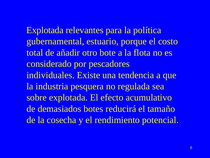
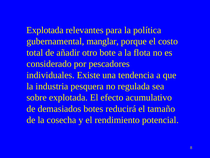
estuario: estuario -> manglar
